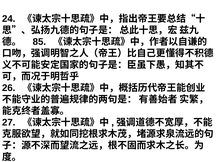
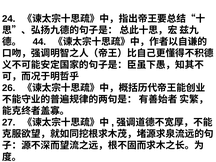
85: 85 -> 44
